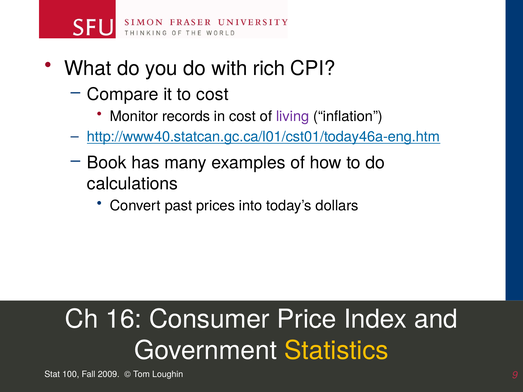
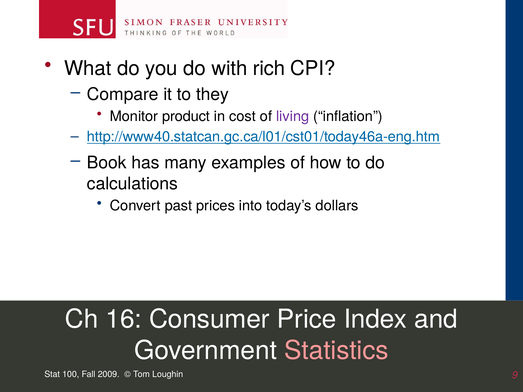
to cost: cost -> they
records: records -> product
Statistics colour: yellow -> pink
